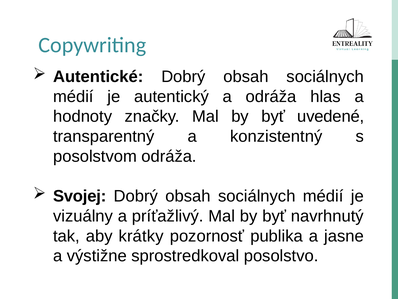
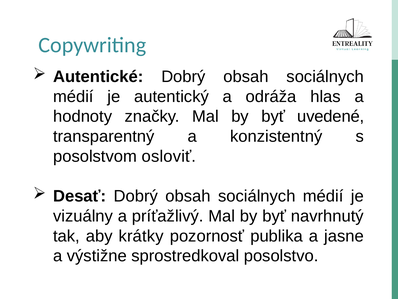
posolstvom odráža: odráža -> osloviť
Svojej: Svojej -> Desať
